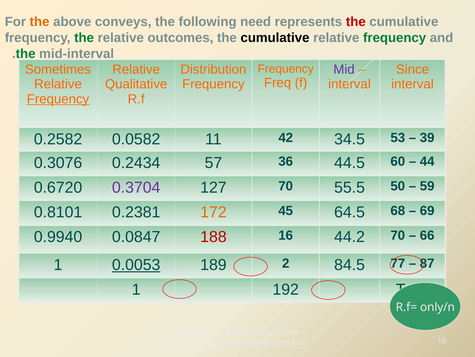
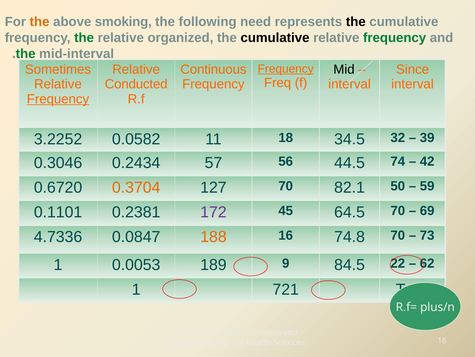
conveys: conveys -> smoking
the at (356, 22) colour: red -> black
outcomes: outcomes -> organized
Frequency at (286, 69) underline: none -> present
Distribution: Distribution -> Continuous
Mid colour: purple -> black
Qualitative: Qualitative -> Conducted
0.2582: 0.2582 -> 3.2252
42: 42 -> 18
53: 53 -> 32
0.3076: 0.3076 -> 0.3046
36: 36 -> 56
60: 60 -> 74
44: 44 -> 42
0.3704 colour: purple -> orange
55.5: 55.5 -> 82.1
0.8101: 0.8101 -> 0.1101
172 colour: orange -> purple
64.5 68: 68 -> 70
0.9940: 0.9940 -> 4.7336
188 colour: red -> orange
44.2: 44.2 -> 74.8
66: 66 -> 73
0.0053 underline: present -> none
2: 2 -> 9
77: 77 -> 22
87: 87 -> 62
192: 192 -> 721
only/n: only/n -> plus/n
